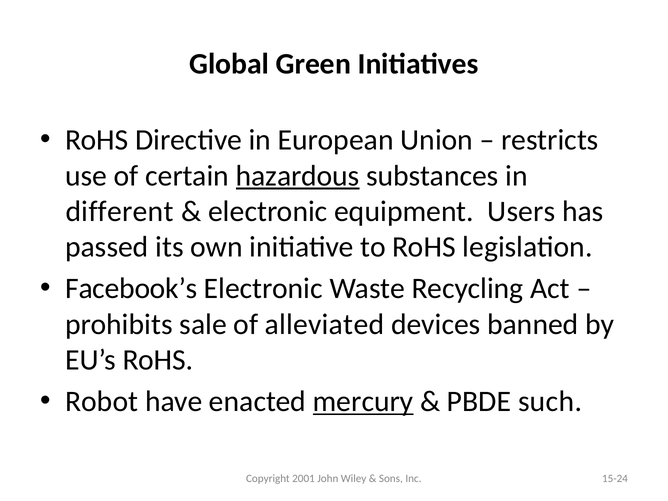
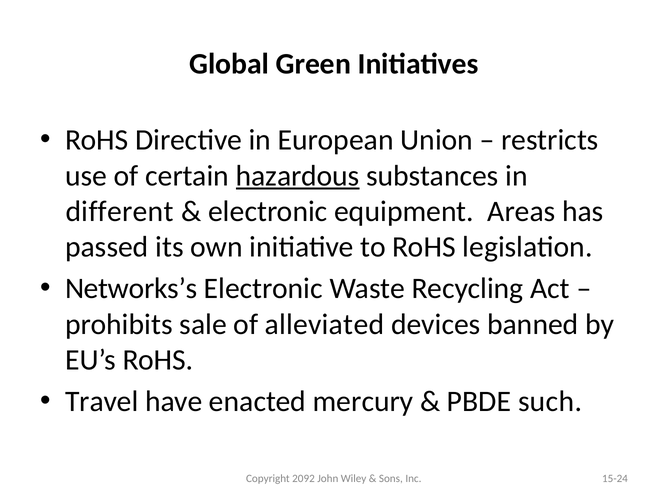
Users: Users -> Areas
Facebook’s: Facebook’s -> Networks’s
Robot: Robot -> Travel
mercury underline: present -> none
2001: 2001 -> 2092
